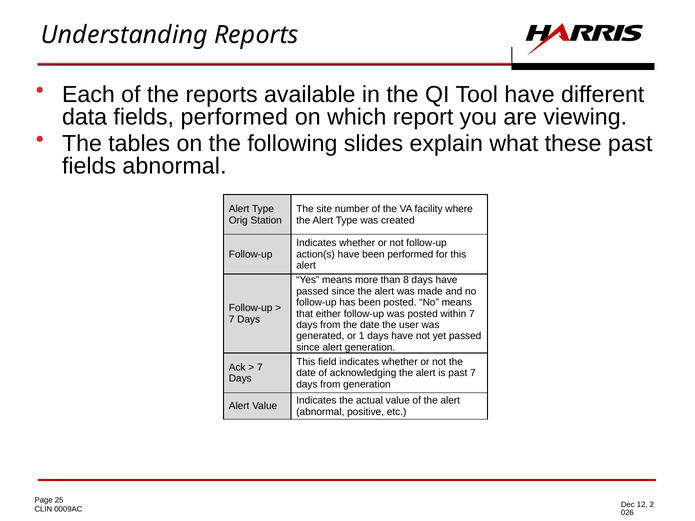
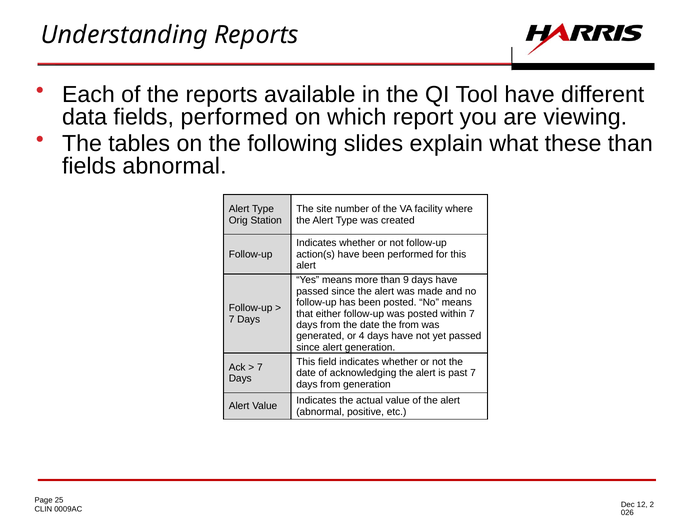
these past: past -> than
8: 8 -> 9
the user: user -> from
1: 1 -> 4
